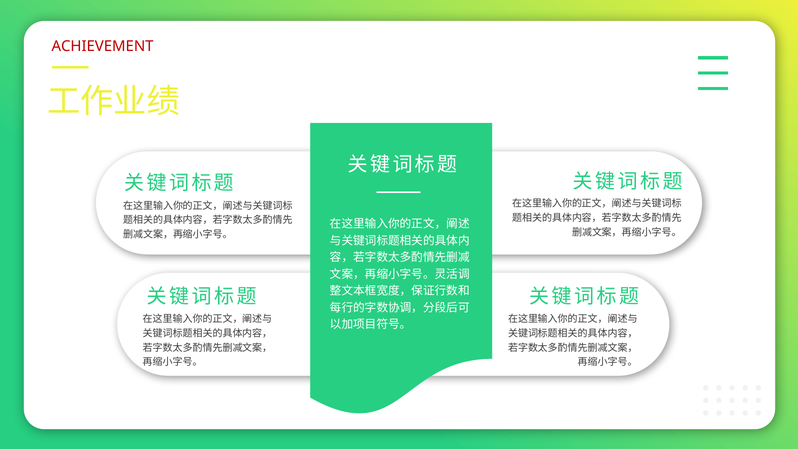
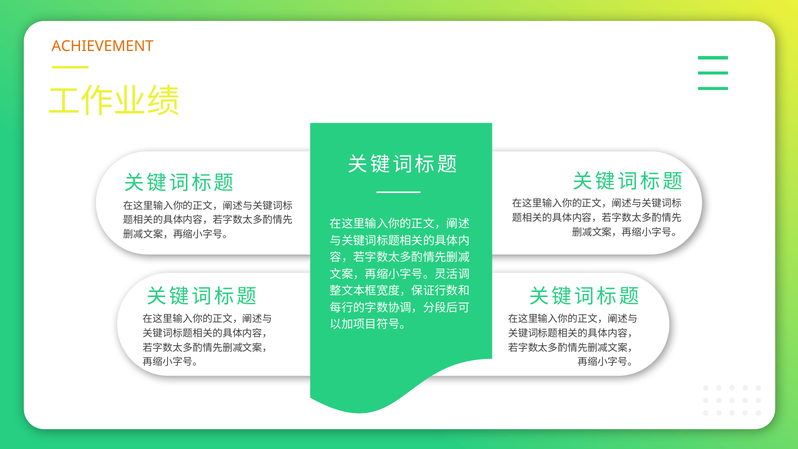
ACHIEVEMENT colour: red -> orange
